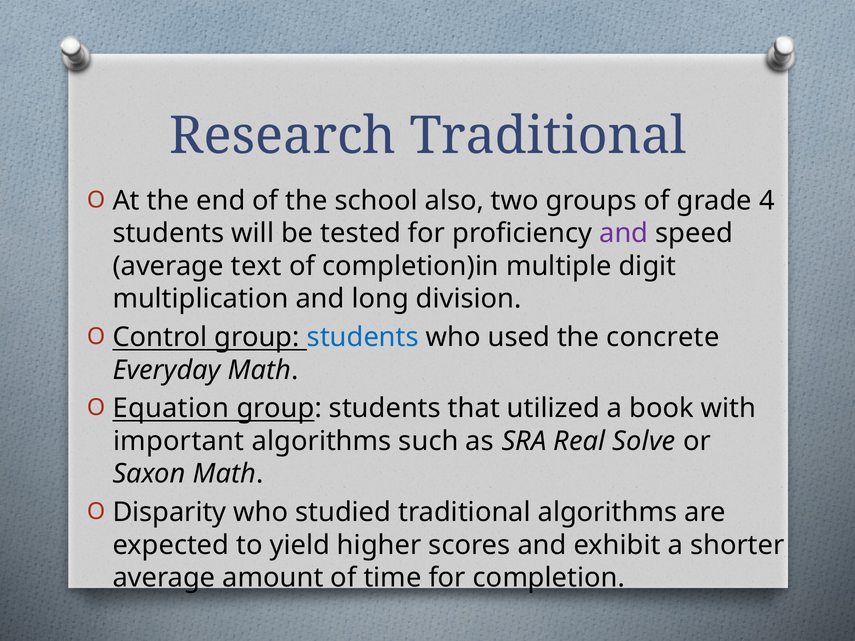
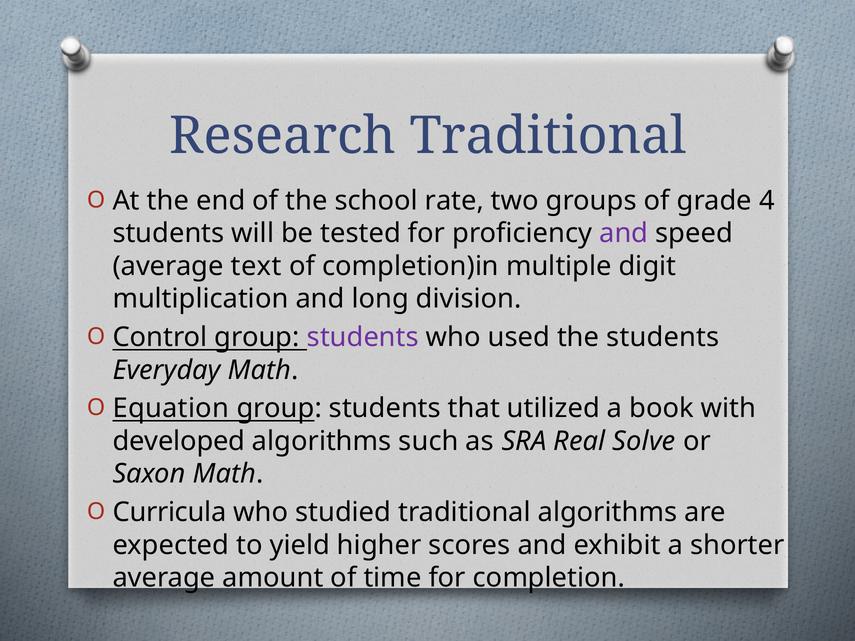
also: also -> rate
students at (363, 337) colour: blue -> purple
the concrete: concrete -> students
important: important -> developed
Disparity: Disparity -> Curricula
